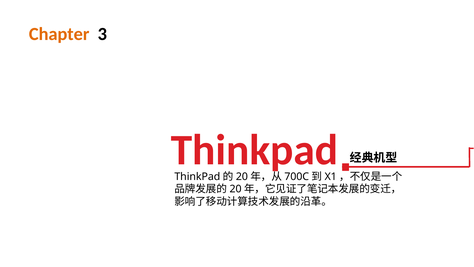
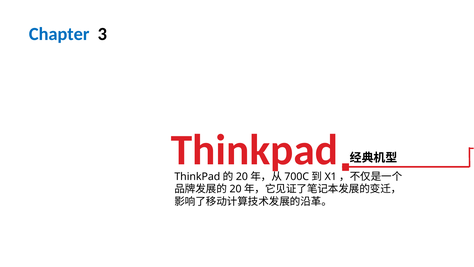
Chapter colour: orange -> blue
